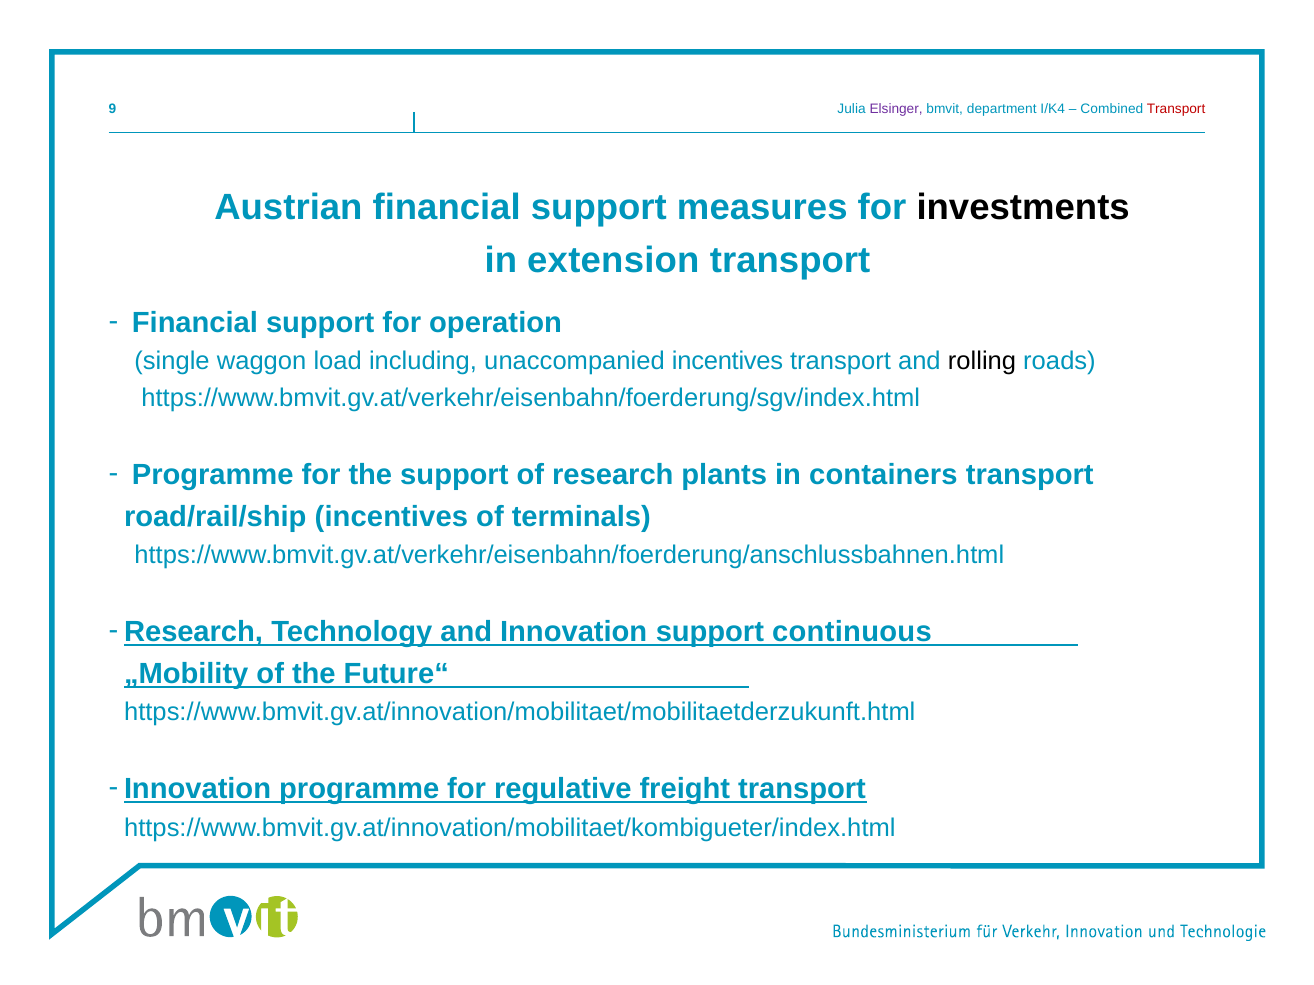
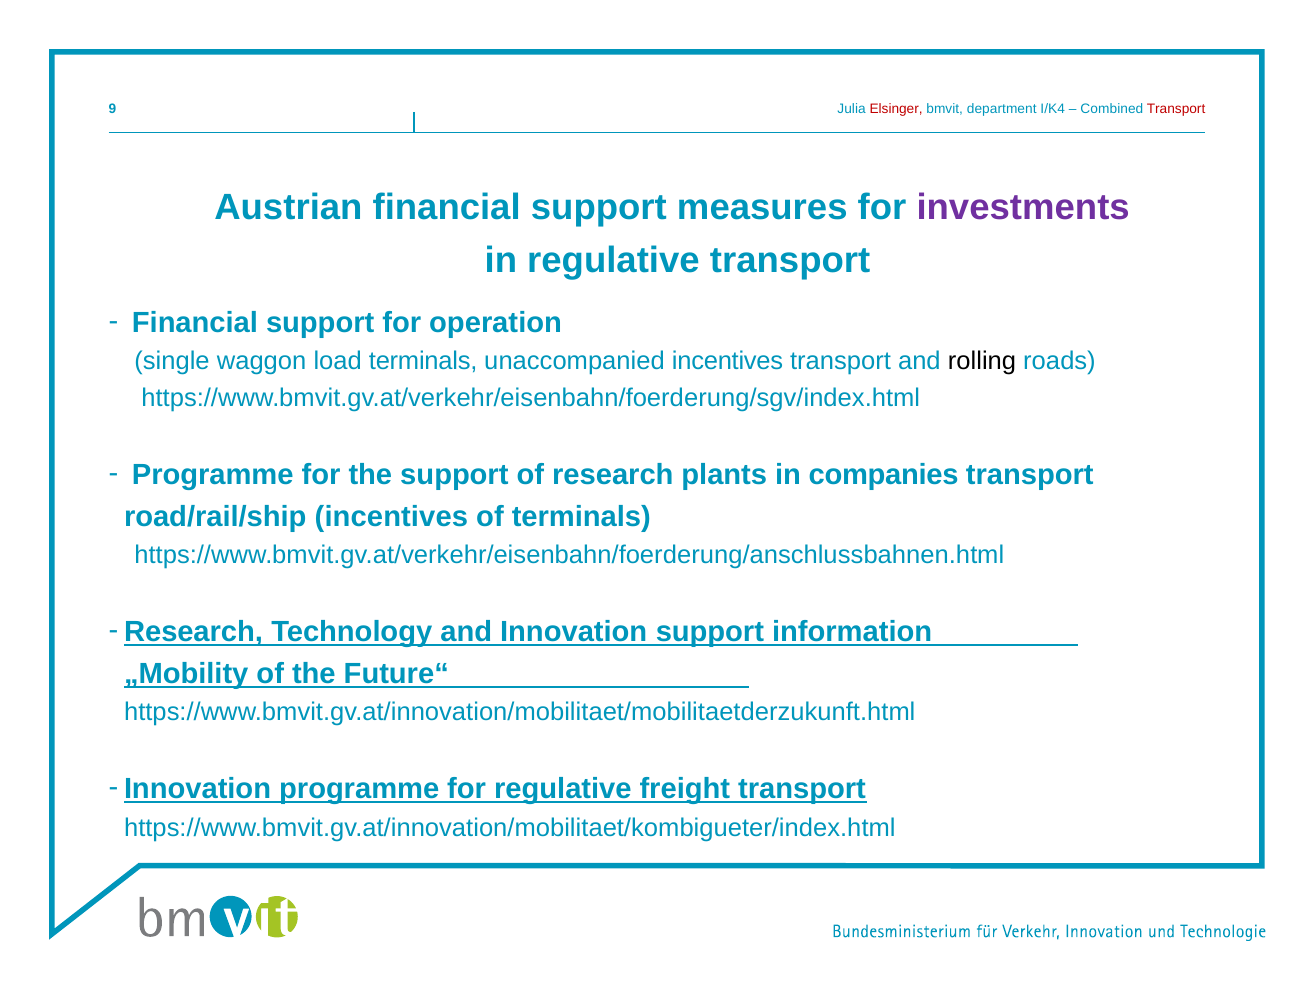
Elsinger colour: purple -> red
investments colour: black -> purple
in extension: extension -> regulative
load including: including -> terminals
containers: containers -> companies
continuous: continuous -> information
